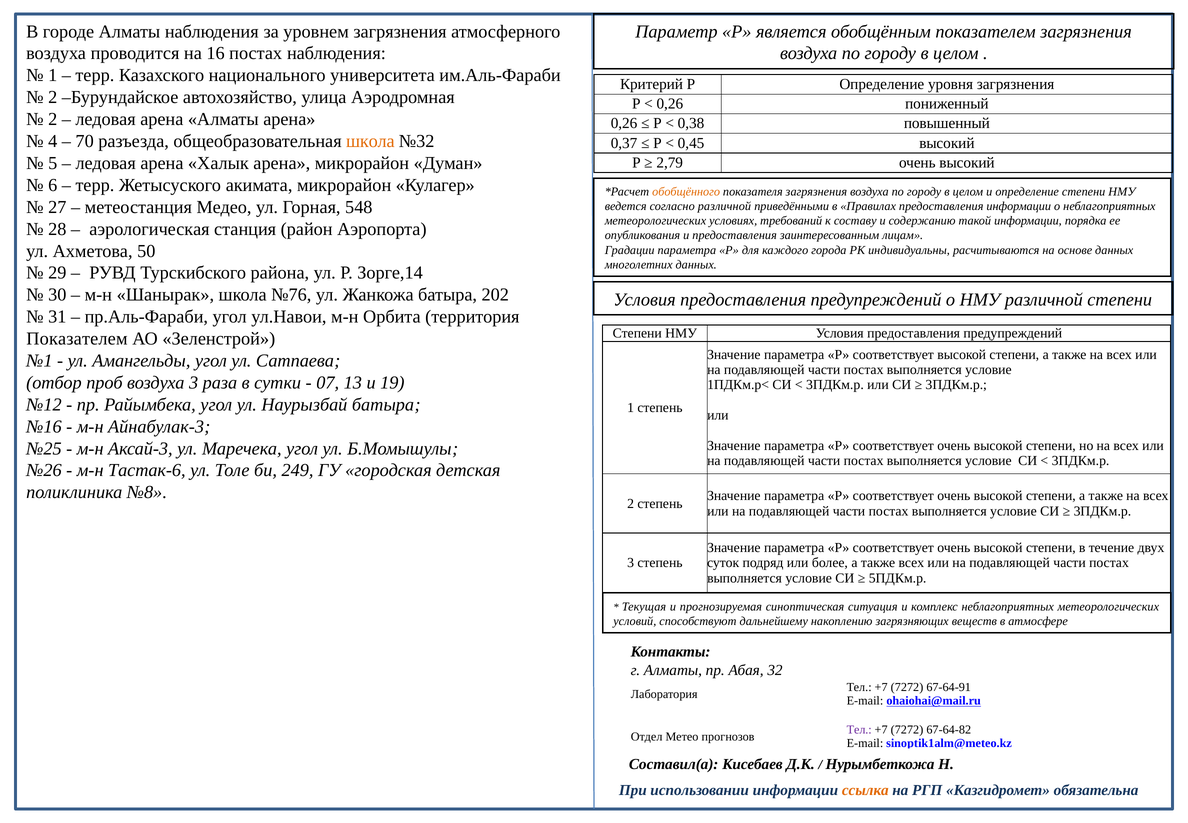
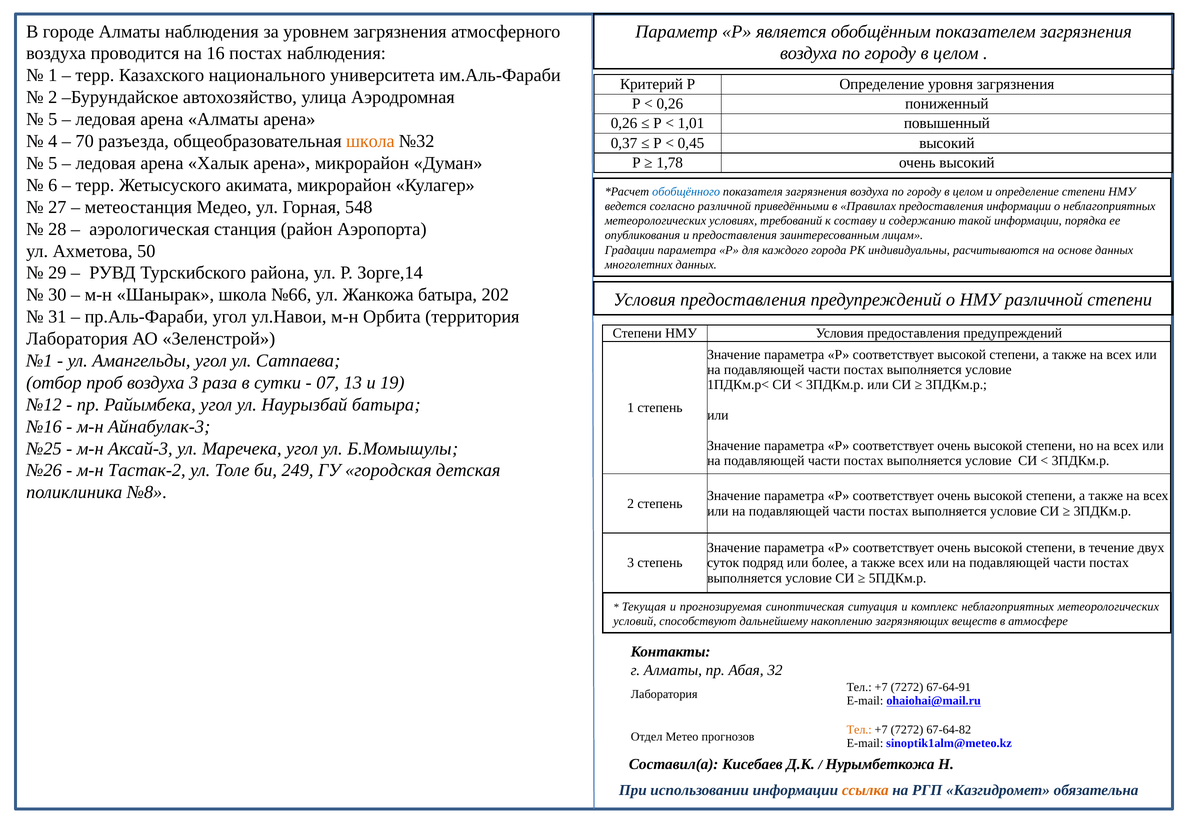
2 at (53, 119): 2 -> 5
0,38: 0,38 -> 1,01
2,79: 2,79 -> 1,78
обобщённого colour: orange -> blue
№76: №76 -> №66
Показателем at (77, 339): Показателем -> Лаборатория
Тастак-6: Тастак-6 -> Тастак-2
Тел at (859, 729) colour: purple -> orange
